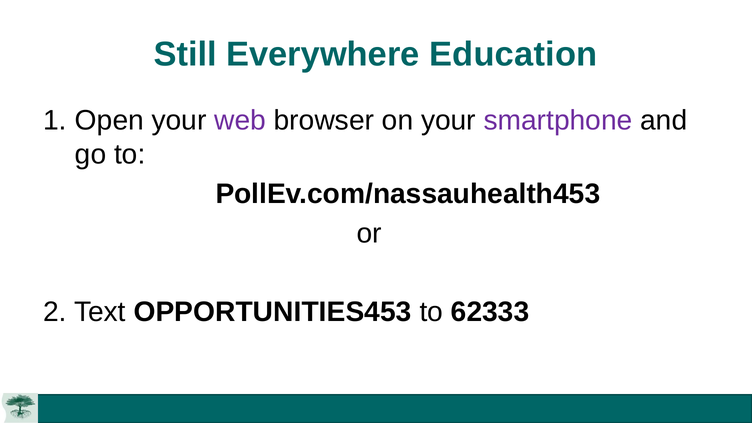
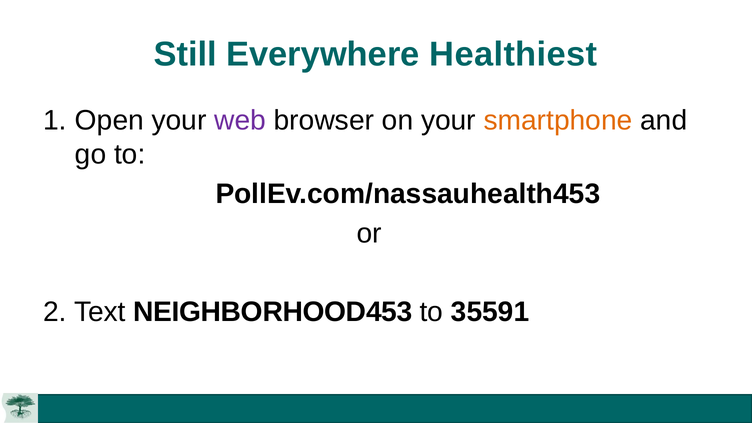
Education: Education -> Healthiest
smartphone colour: purple -> orange
OPPORTUNITIES453: OPPORTUNITIES453 -> NEIGHBORHOOD453
62333: 62333 -> 35591
